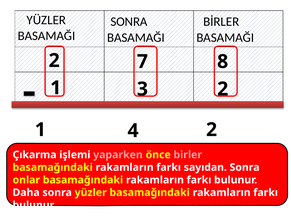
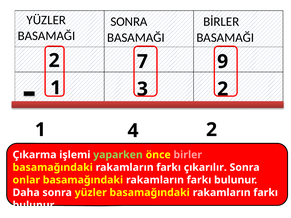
8: 8 -> 9
yaparken colour: pink -> light green
sayıdan: sayıdan -> çıkarılır
